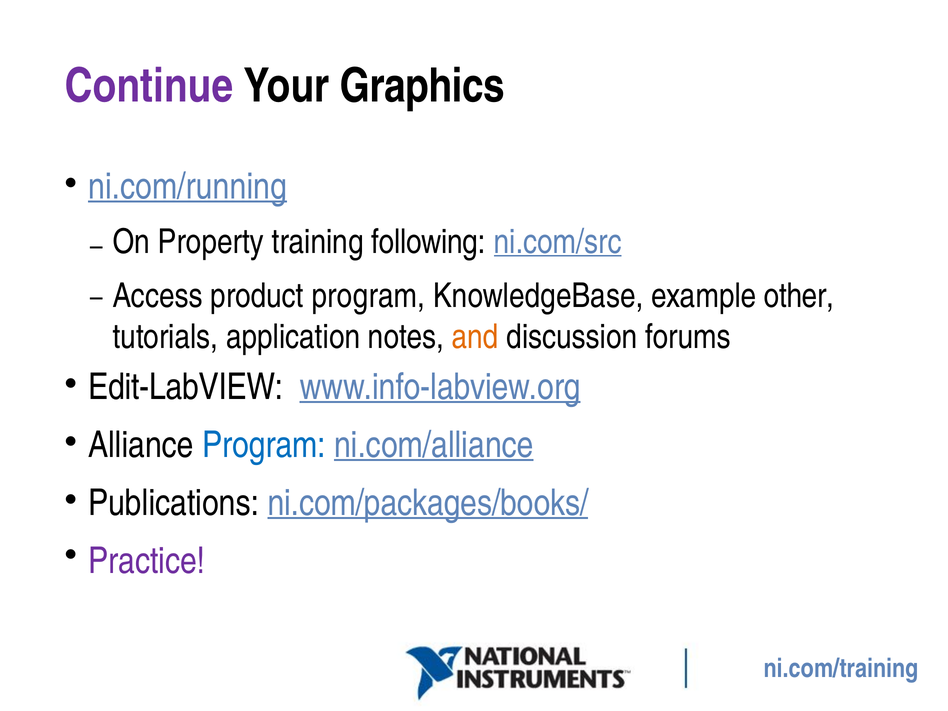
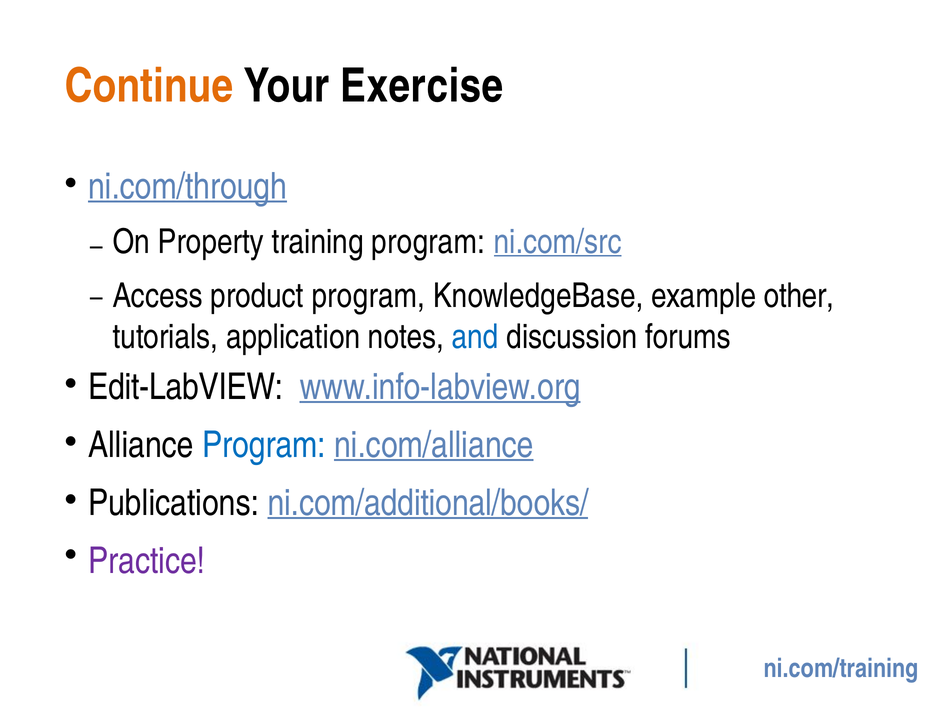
Continue colour: purple -> orange
Graphics: Graphics -> Exercise
ni.com/running: ni.com/running -> ni.com/through
training following: following -> program
and colour: orange -> blue
ni.com/packages/books/: ni.com/packages/books/ -> ni.com/additional/books/
